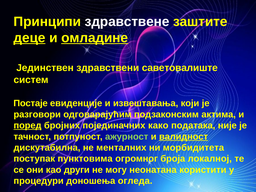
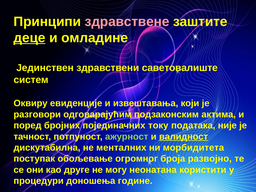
здравствене colour: white -> pink
омладине underline: present -> none
Постаје: Постаје -> Оквиру
поред underline: present -> none
како: како -> току
пунктовима: пунктовима -> обољевање
локалној: локалној -> развојно
други: други -> друге
огледа: огледа -> године
